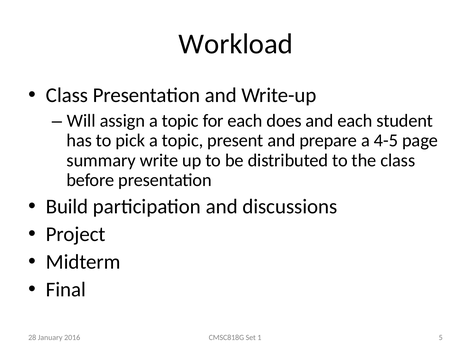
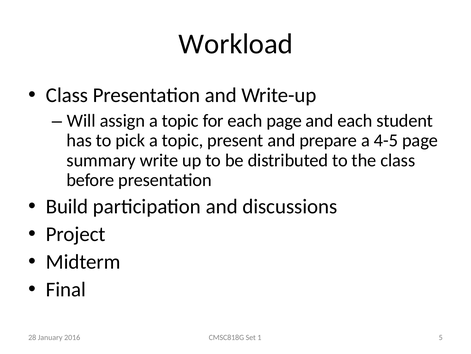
each does: does -> page
